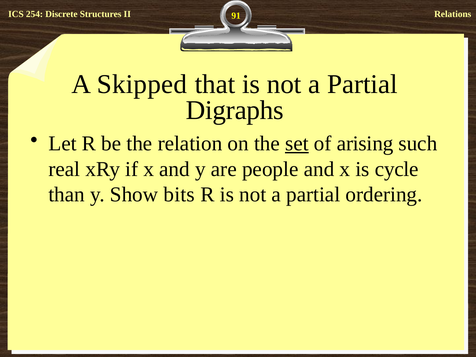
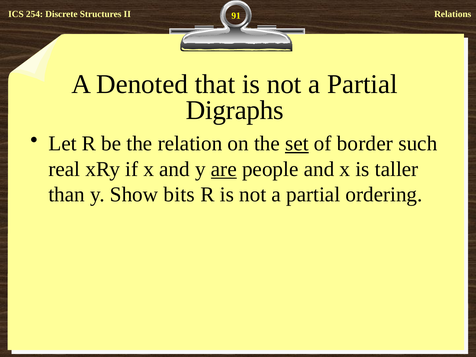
Skipped: Skipped -> Denoted
arising: arising -> border
are underline: none -> present
cycle: cycle -> taller
